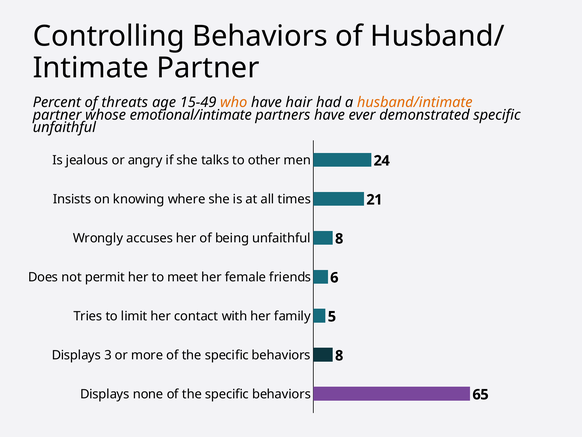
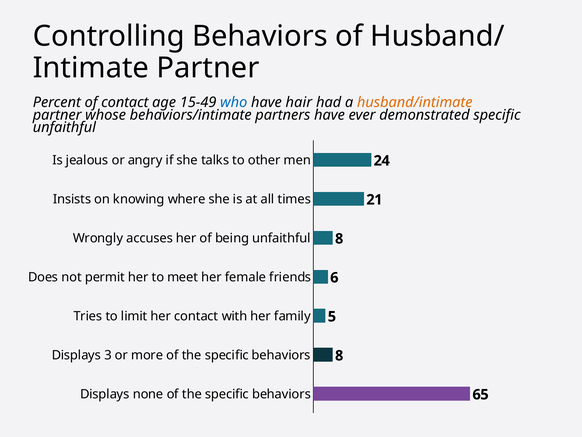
of threats: threats -> contact
who colour: orange -> blue
emotional/intimate: emotional/intimate -> behaviors/intimate
